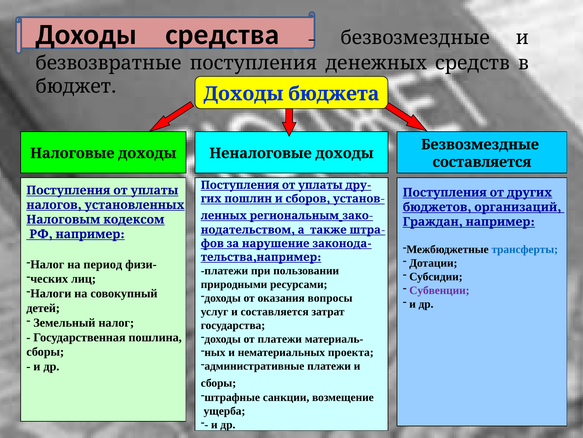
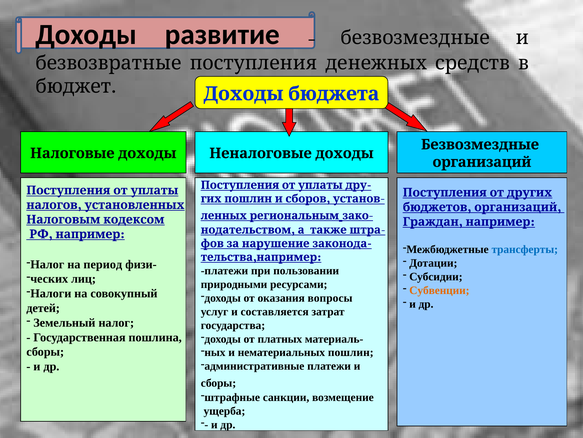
средства: средства -> развитие
составляется at (482, 162): составляется -> организаций
Субвенции colour: purple -> orange
от платежи: платежи -> платных
нематериальных проекта: проекта -> пошлин
